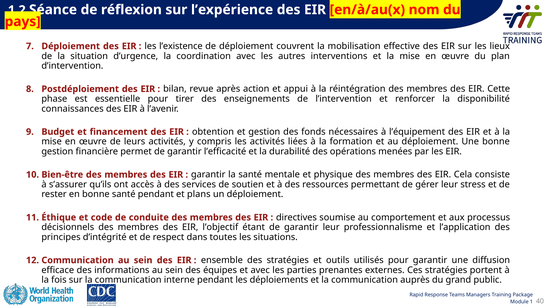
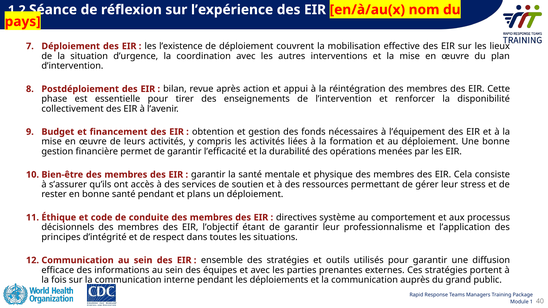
connaissances: connaissances -> collectivement
soumise: soumise -> système
